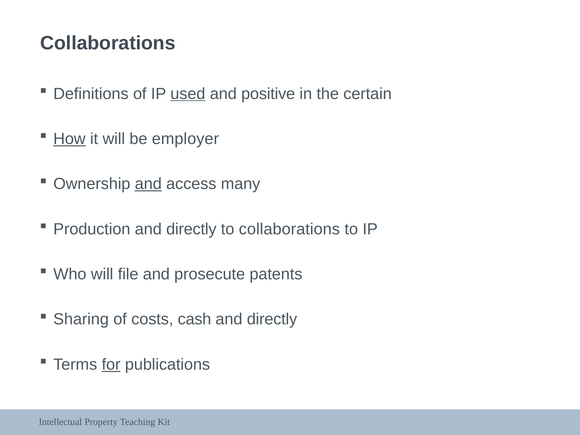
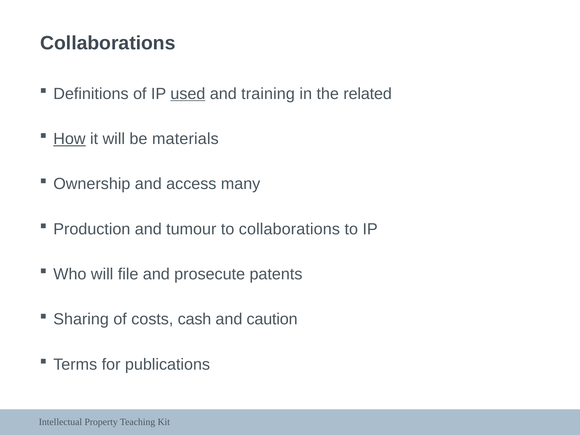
positive: positive -> training
certain: certain -> related
employer: employer -> materials
and at (148, 184) underline: present -> none
directly at (191, 229): directly -> tumour
directly at (272, 319): directly -> caution
for underline: present -> none
